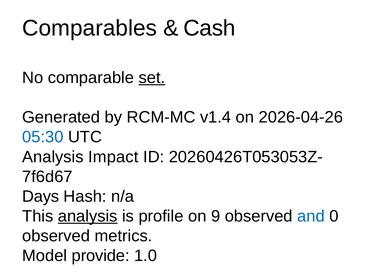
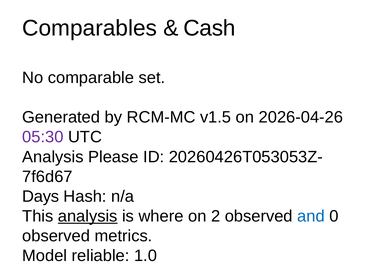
set underline: present -> none
v1.4: v1.4 -> v1.5
05:30 colour: blue -> purple
Impact: Impact -> Please
profile: profile -> where
9: 9 -> 2
provide: provide -> reliable
